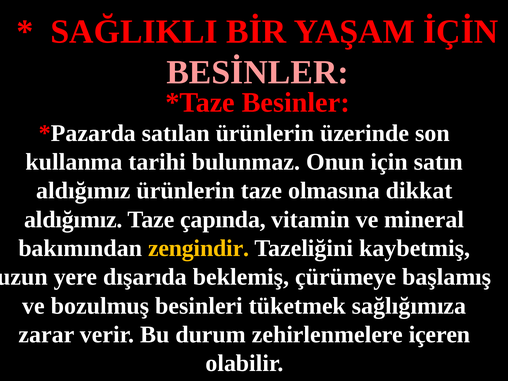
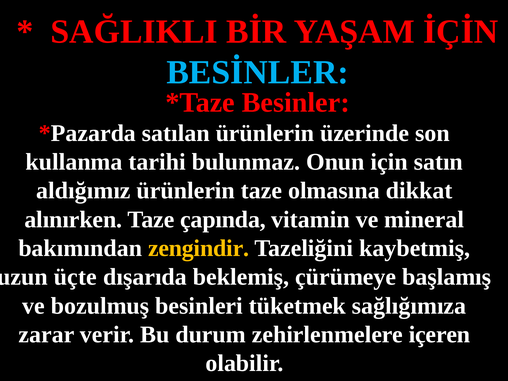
BESİNLER colour: pink -> light blue
aldığımız at (73, 219): aldığımız -> alınırken
yere: yere -> üçte
